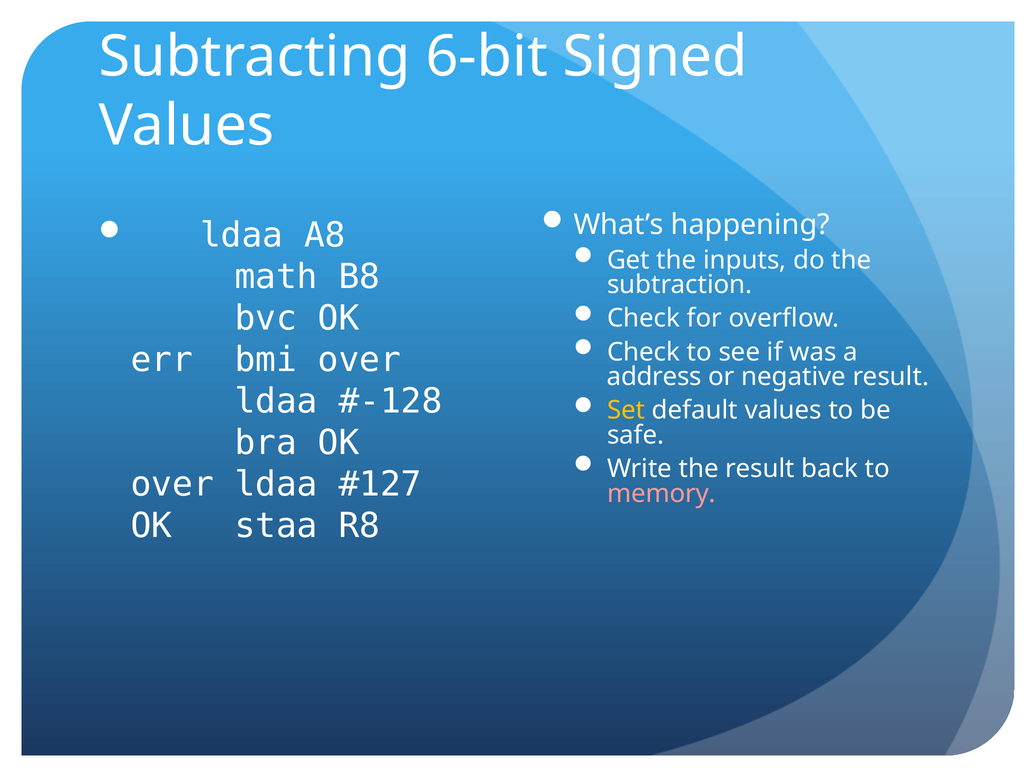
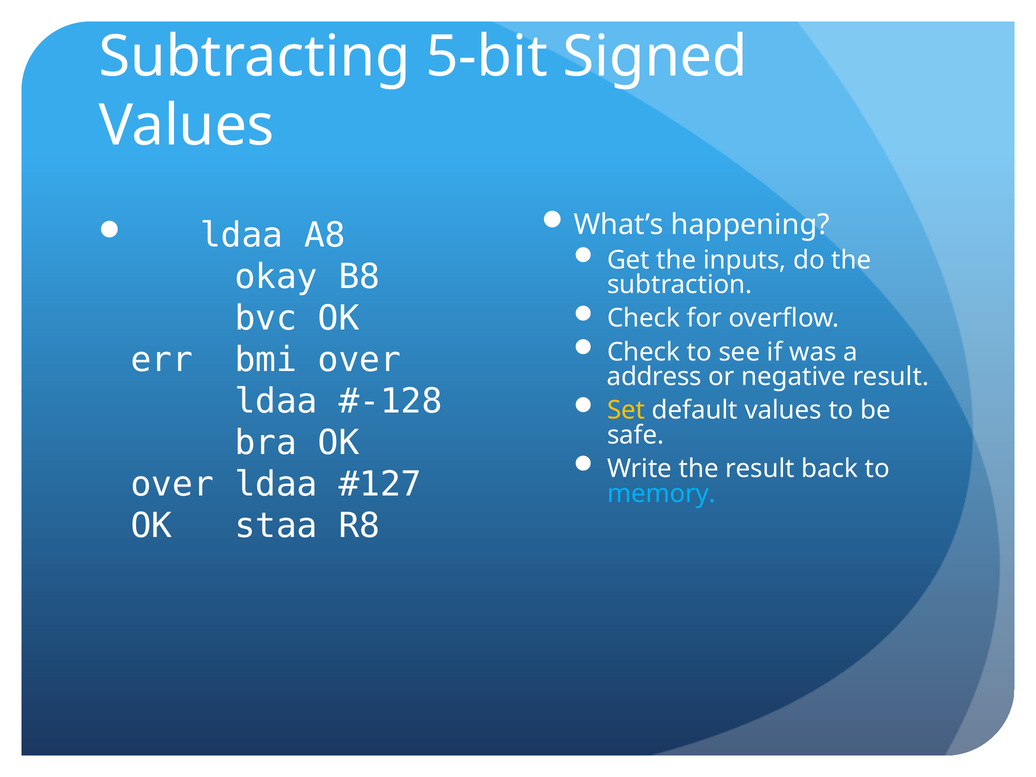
6-bit: 6-bit -> 5-bit
math: math -> okay
memory colour: pink -> light blue
